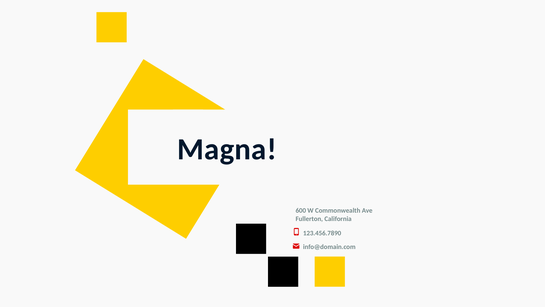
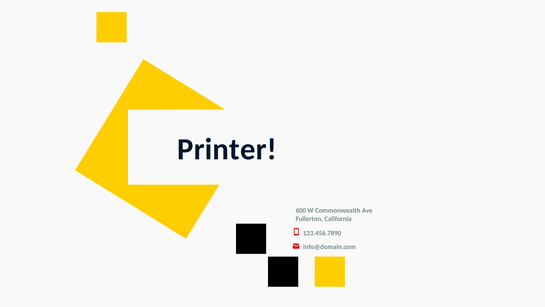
Magna: Magna -> Printer
